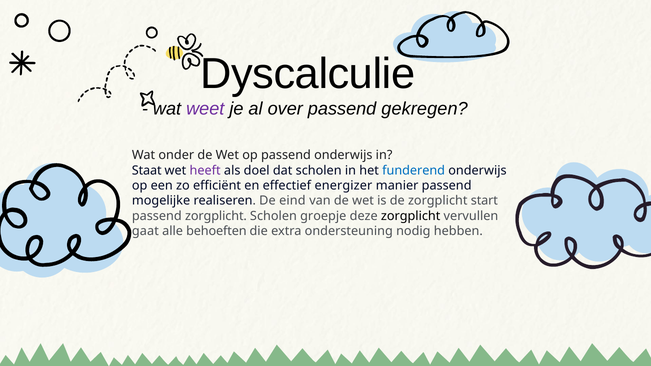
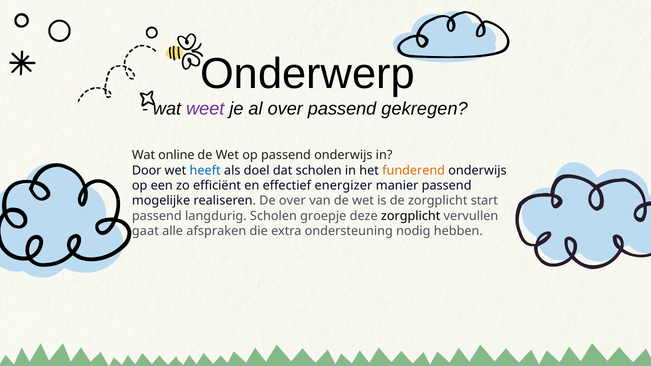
Dyscalculie: Dyscalculie -> Onderwerp
onder: onder -> online
Staat: Staat -> Door
heeft colour: purple -> blue
funderend colour: blue -> orange
De eind: eind -> over
passend zorgplicht: zorgplicht -> langdurig
behoeften: behoeften -> afspraken
